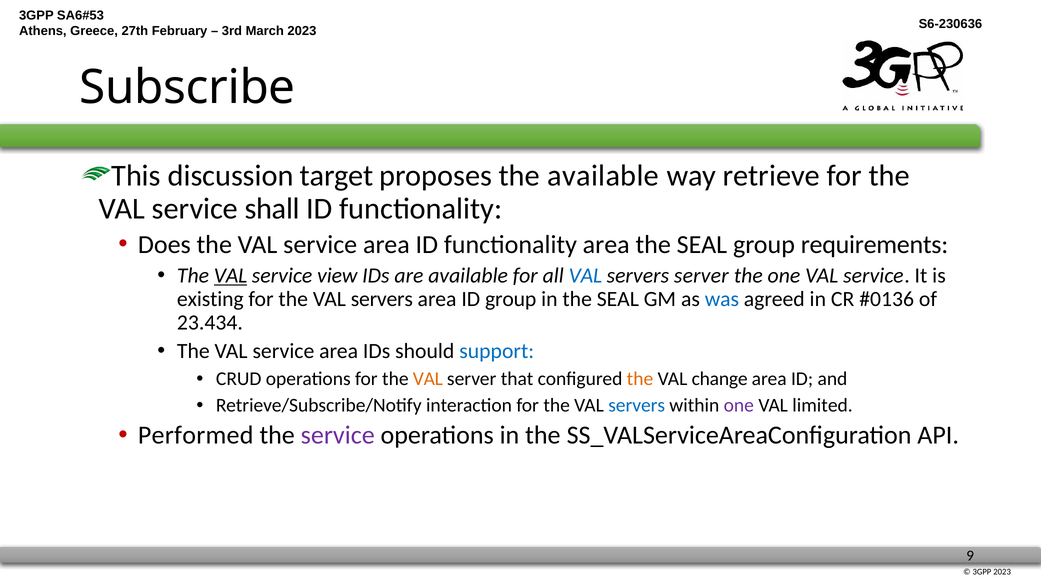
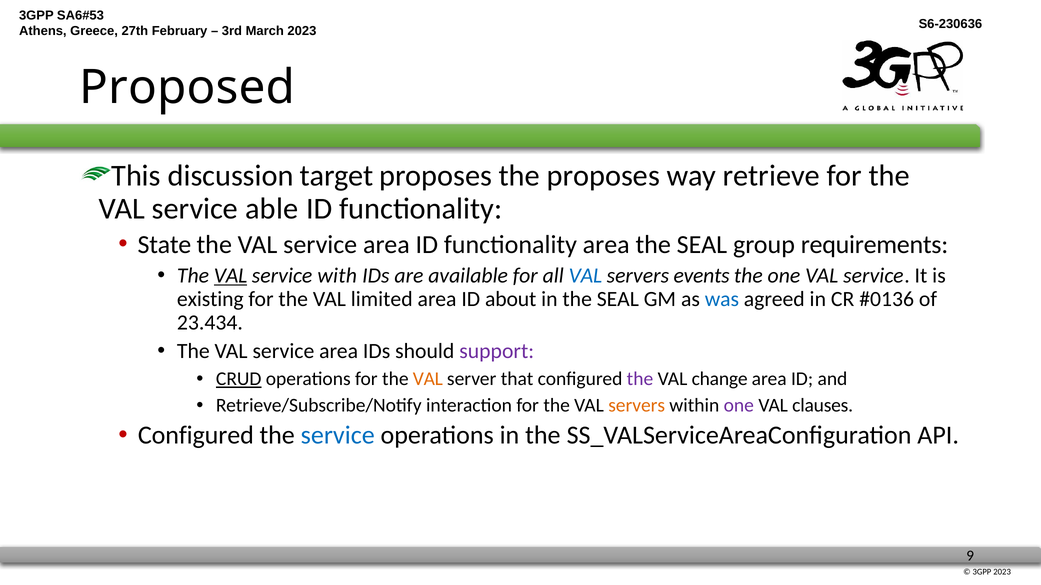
Subscribe: Subscribe -> Proposed
the available: available -> proposes
shall: shall -> able
Does: Does -> State
view: view -> with
servers server: server -> events
servers at (382, 299): servers -> limited
ID group: group -> about
support colour: blue -> purple
CRUD underline: none -> present
the at (640, 379) colour: orange -> purple
servers at (637, 406) colour: blue -> orange
limited: limited -> clauses
Performed at (196, 436): Performed -> Configured
service at (338, 436) colour: purple -> blue
